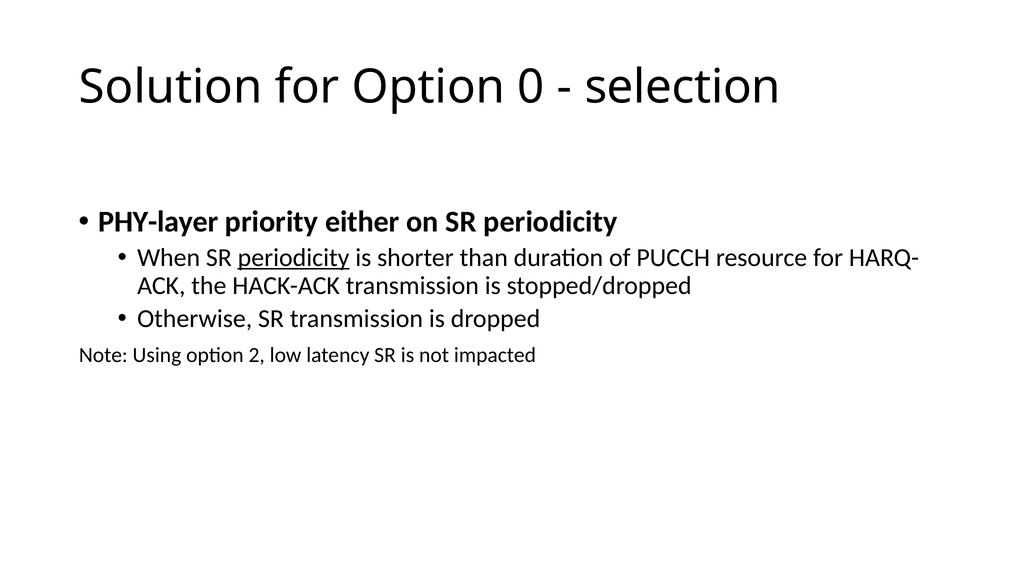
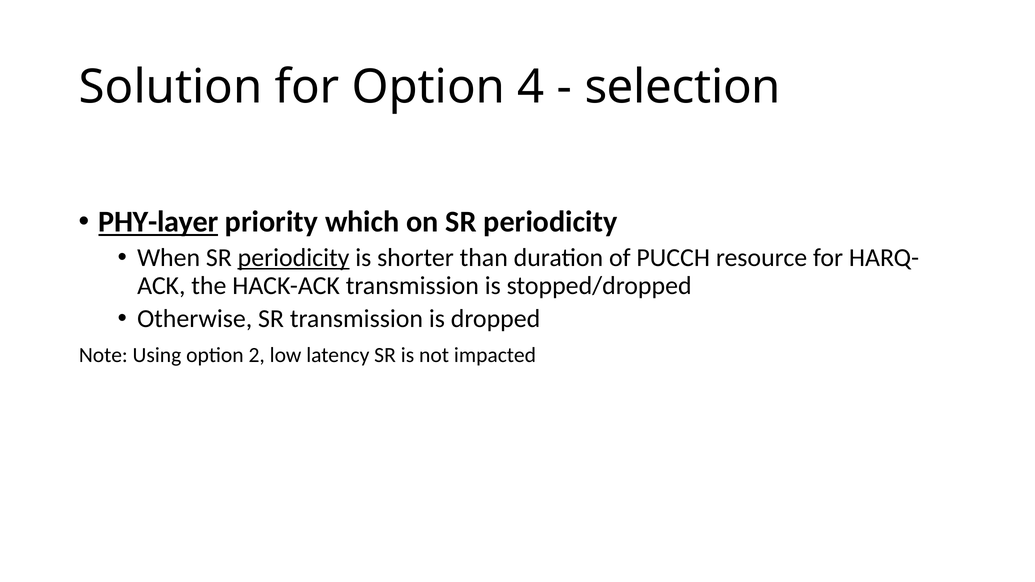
0: 0 -> 4
PHY-layer underline: none -> present
either: either -> which
